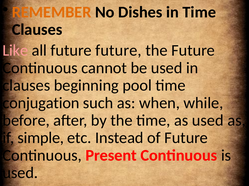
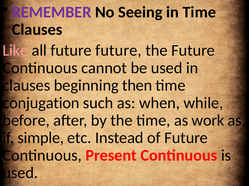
REMEMBER colour: orange -> purple
Dishes: Dishes -> Seeing
pool: pool -> then
as used: used -> work
